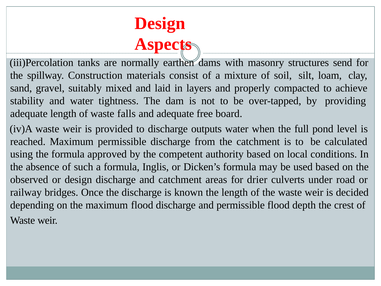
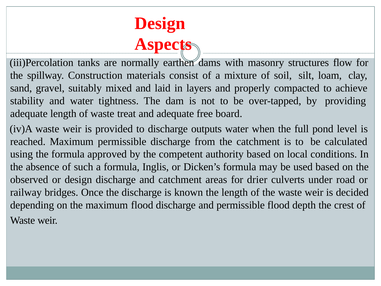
send: send -> flow
falls: falls -> treat
